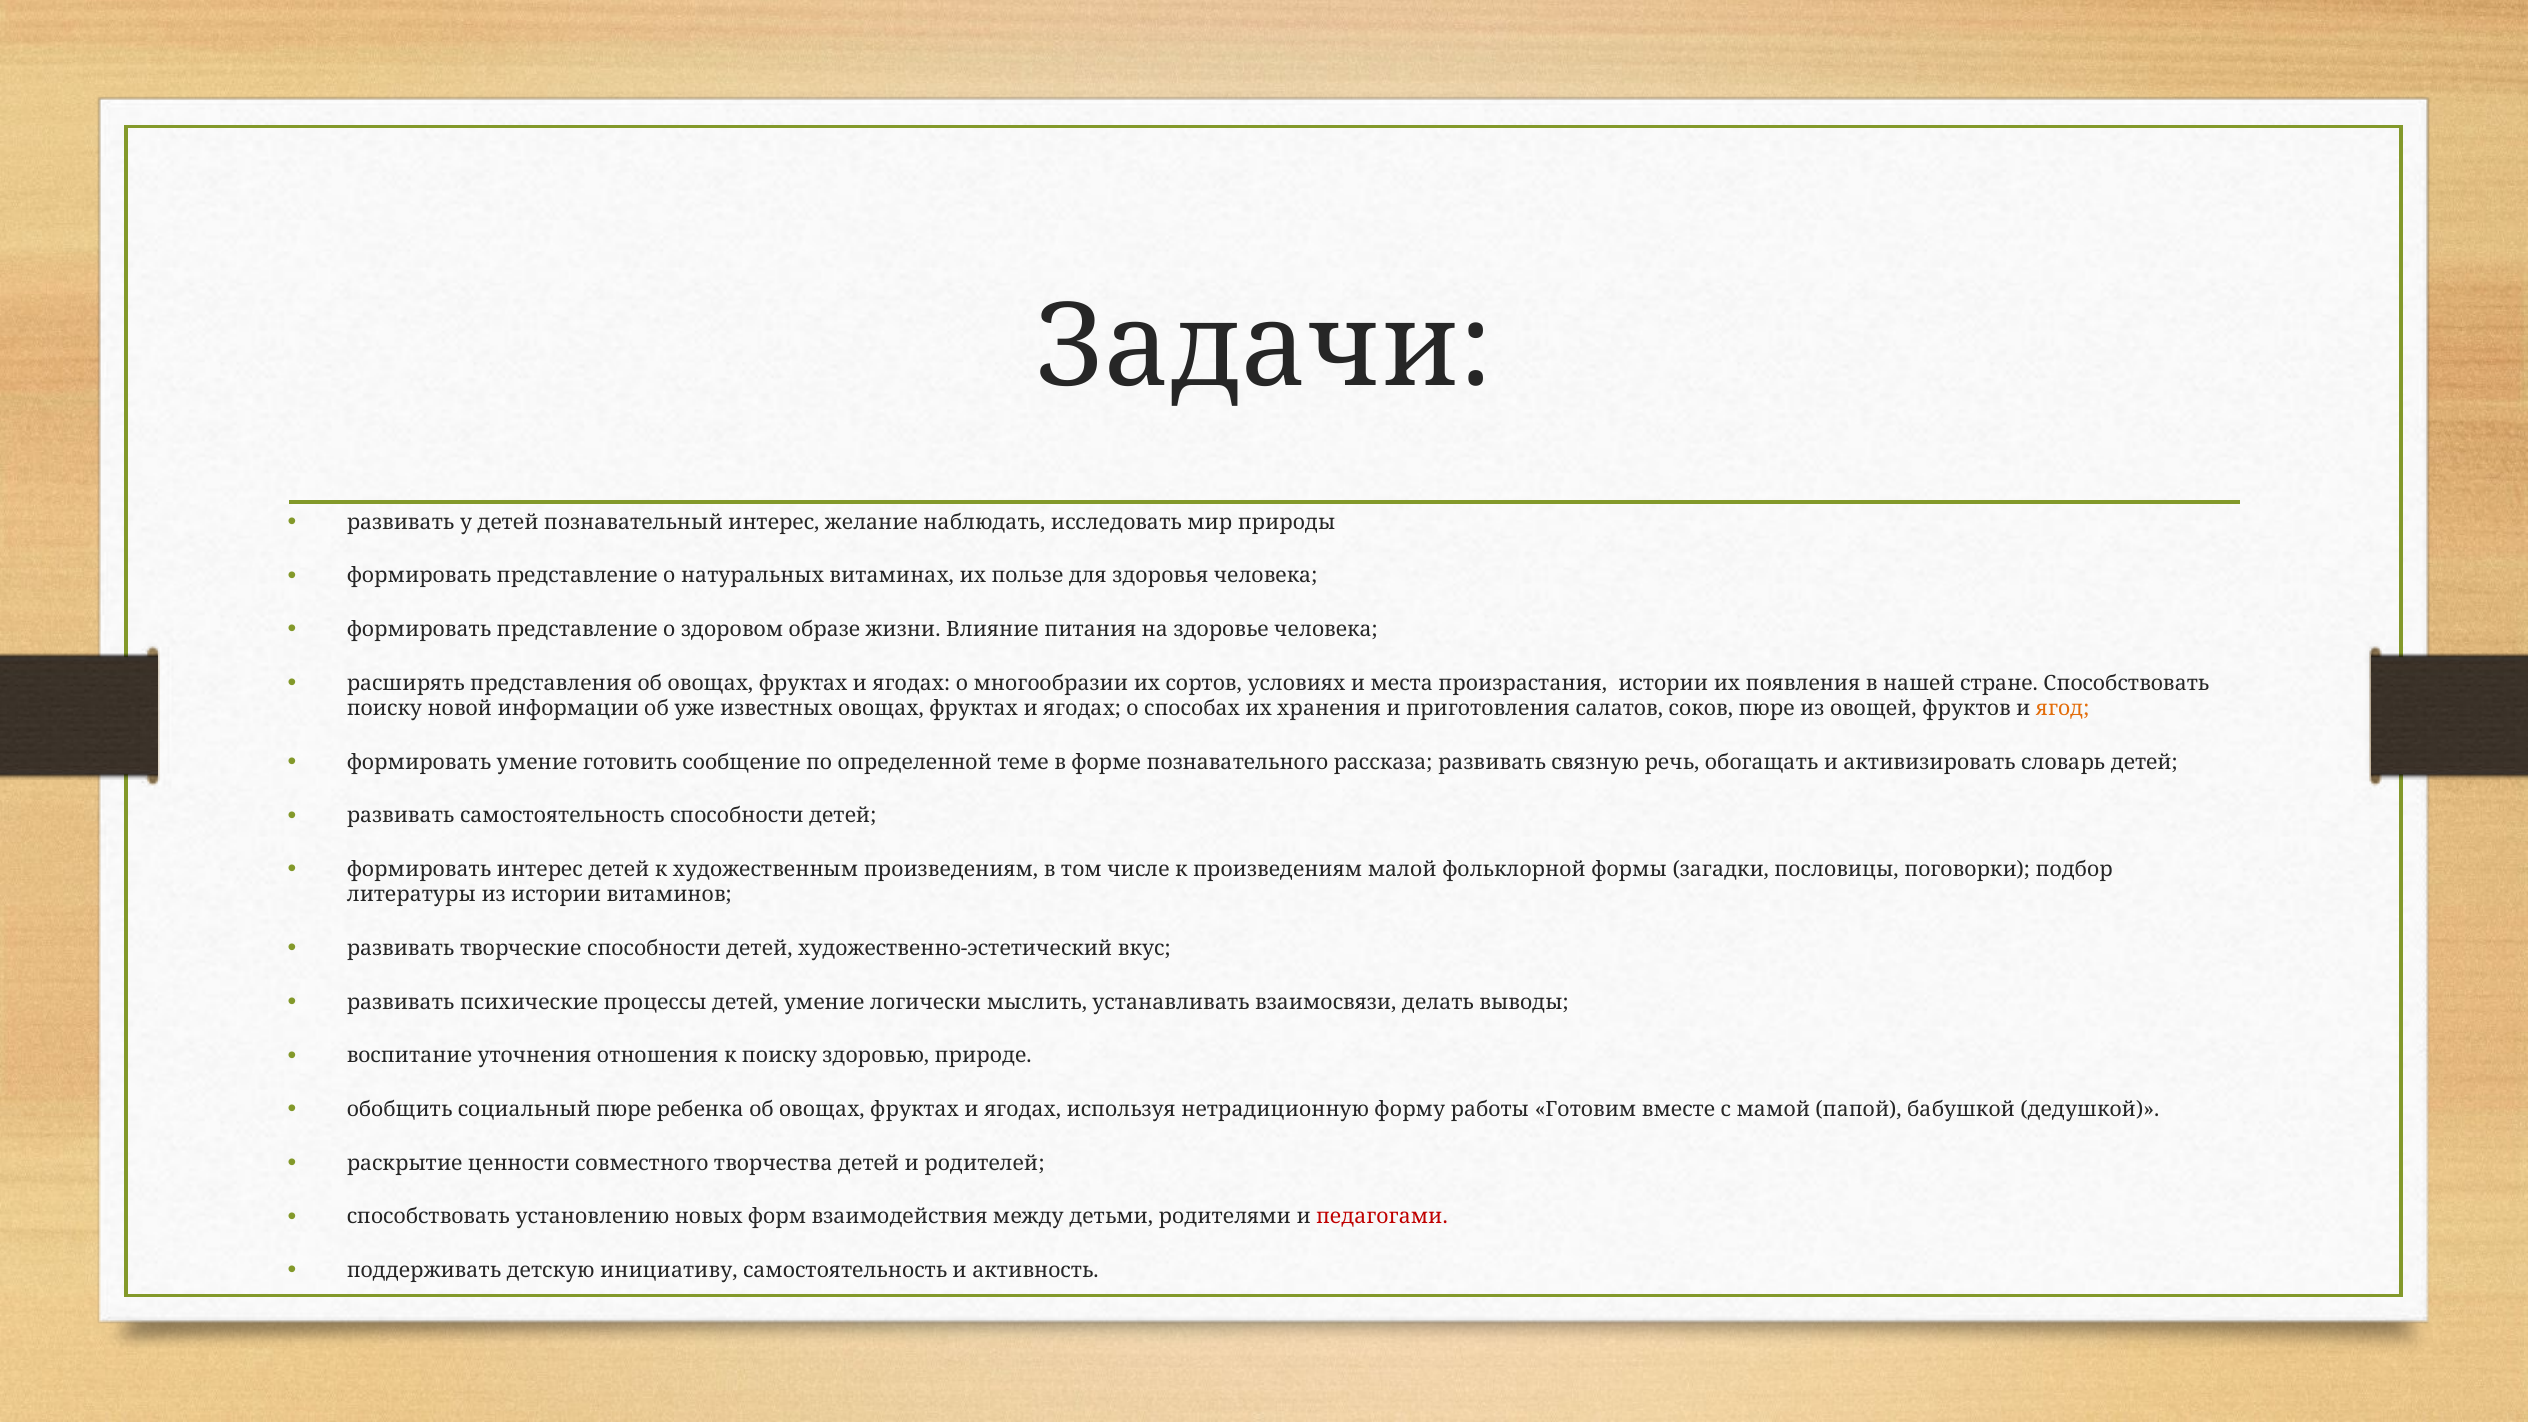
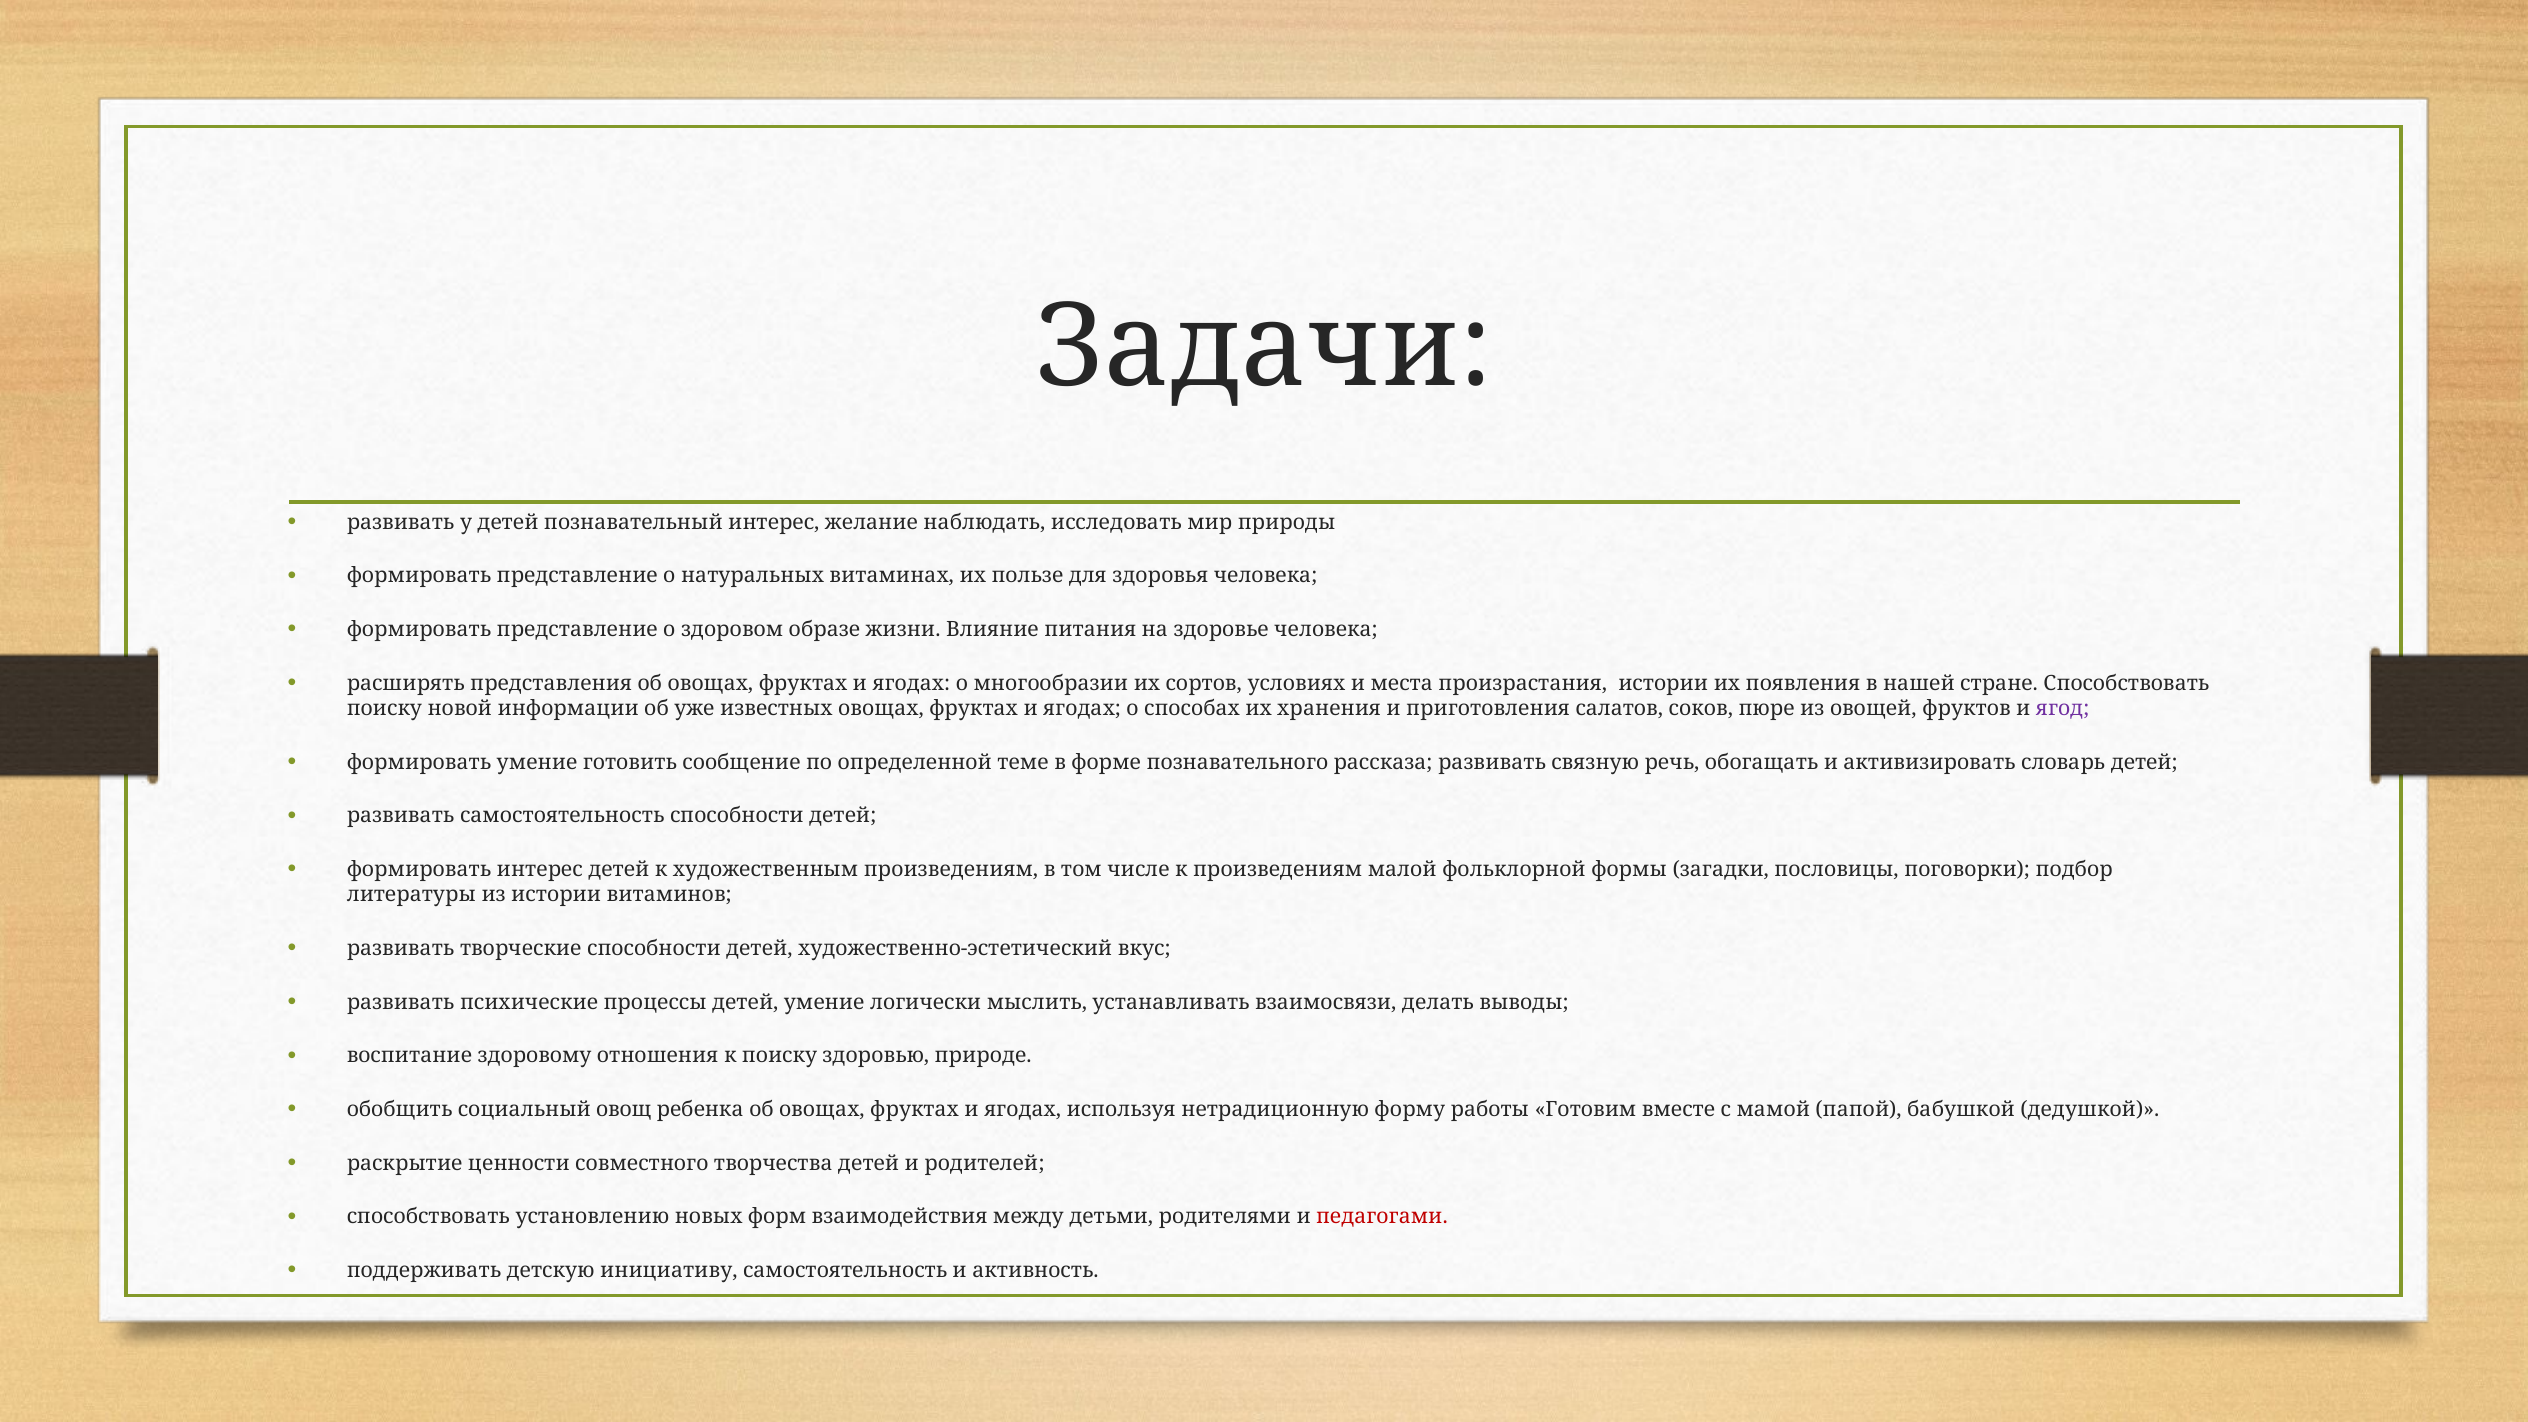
ягод colour: orange -> purple
уточнения: уточнения -> здоровому
социальный пюре: пюре -> овощ
